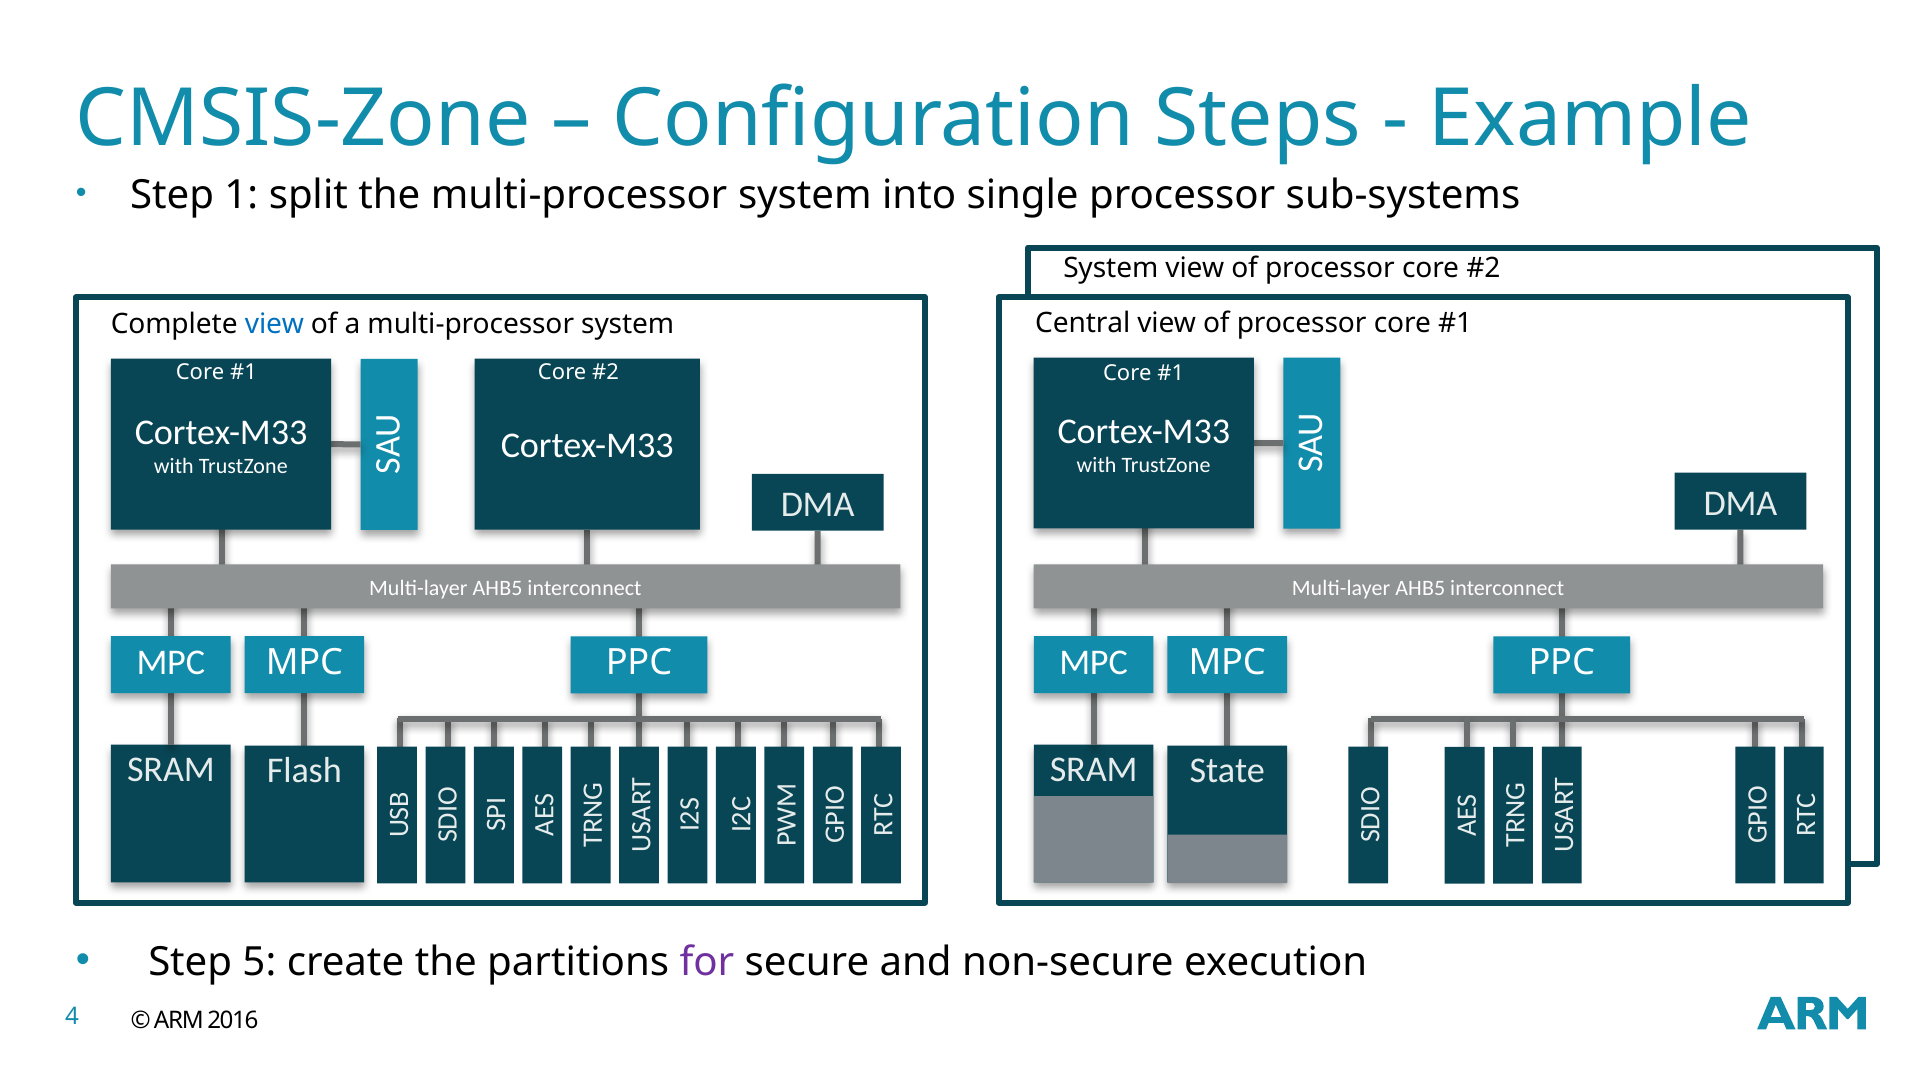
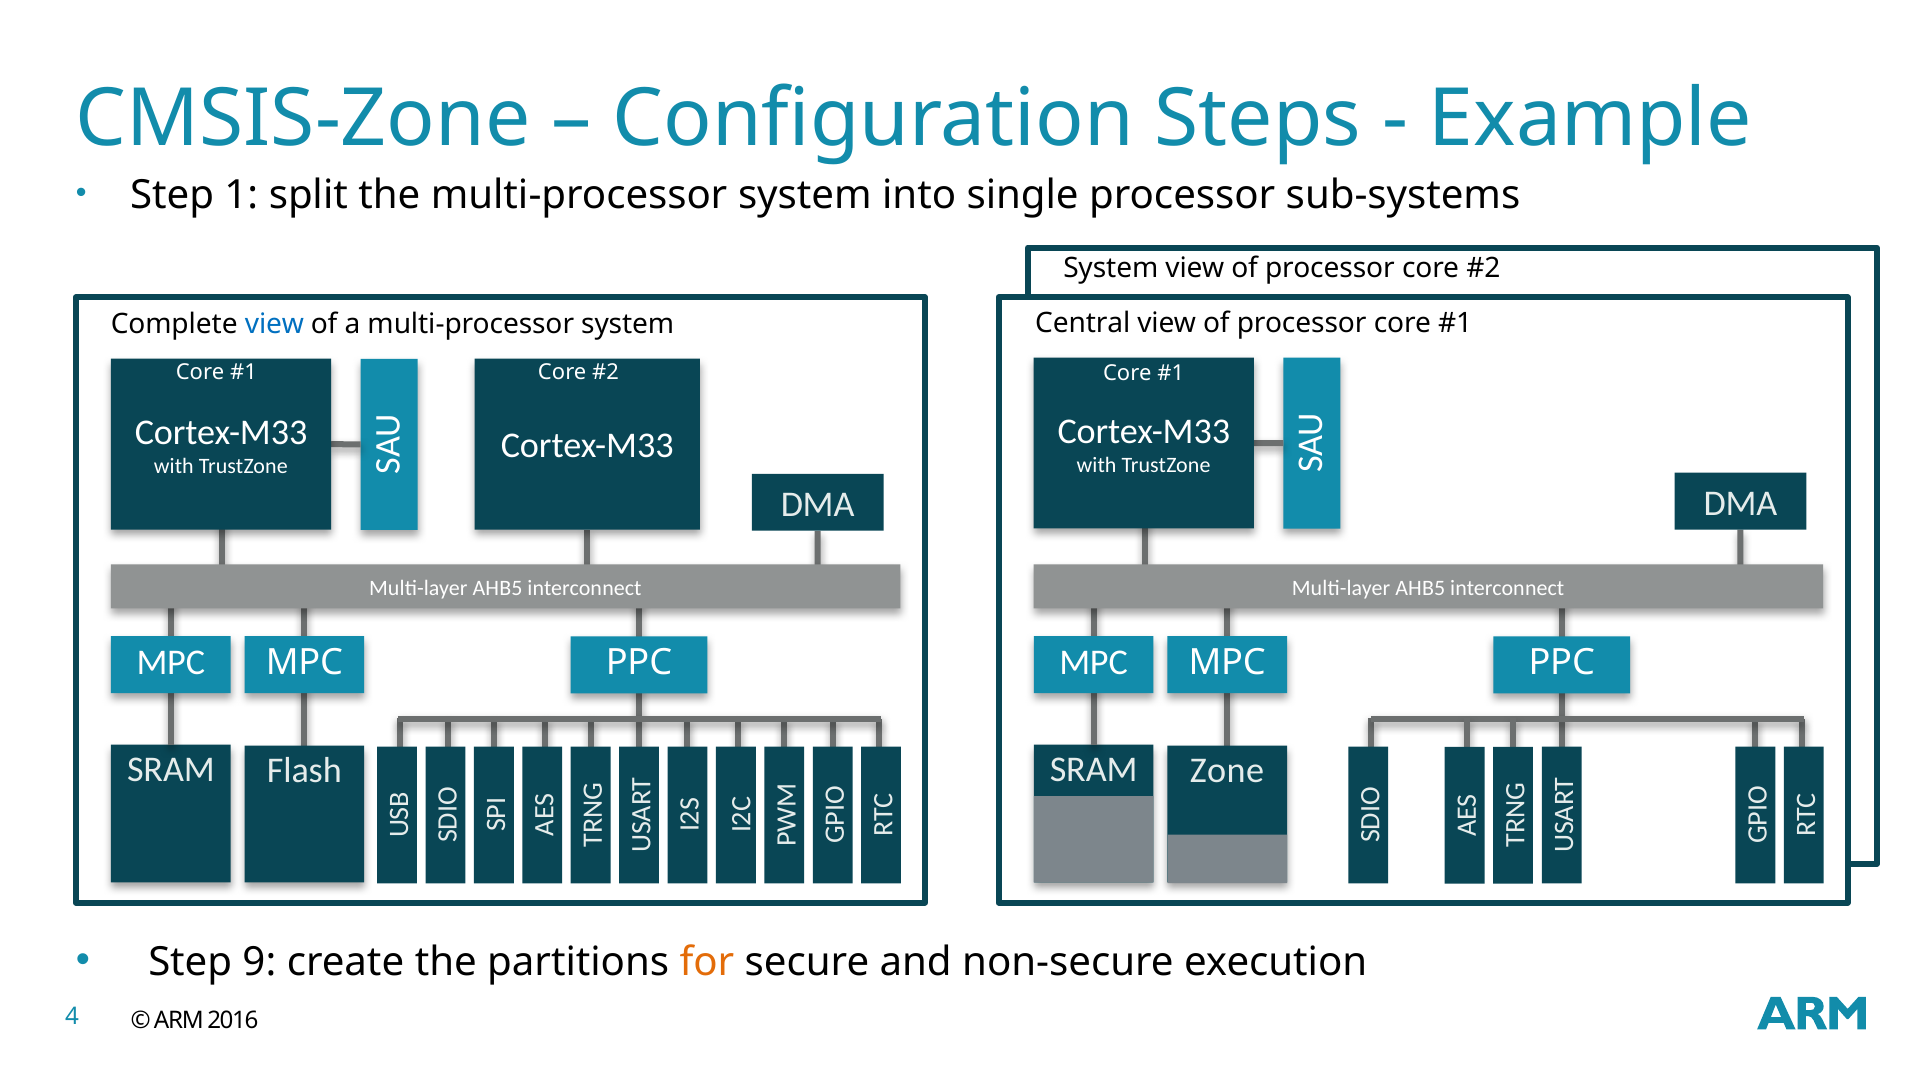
State: State -> Zone
5: 5 -> 9
for colour: purple -> orange
